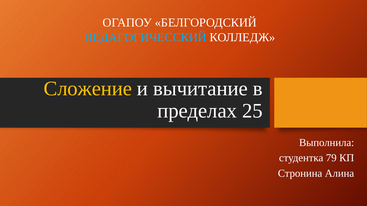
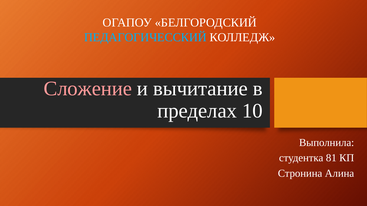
Сложение colour: yellow -> pink
25: 25 -> 10
79: 79 -> 81
